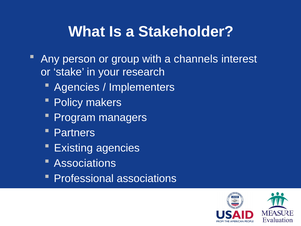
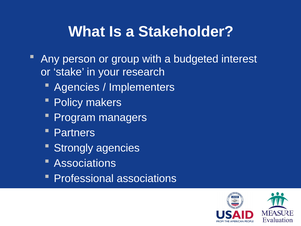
channels: channels -> budgeted
Existing: Existing -> Strongly
